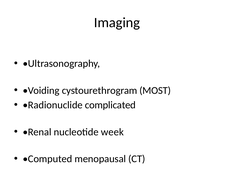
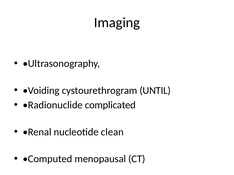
MOST: MOST -> UNTIL
week: week -> clean
